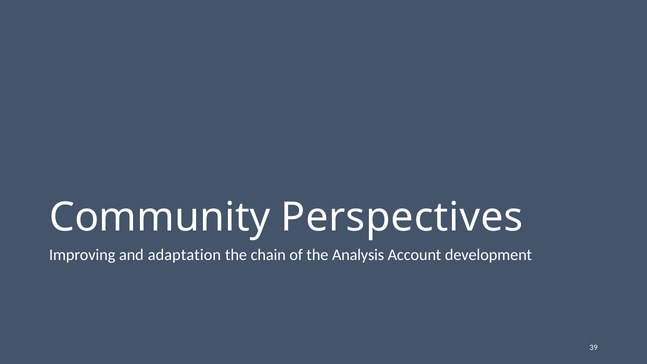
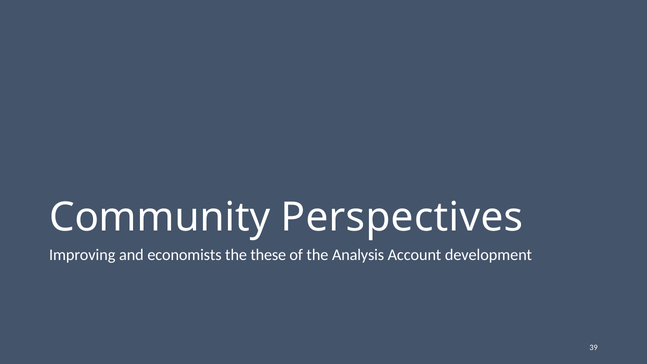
adaptation: adaptation -> economists
chain: chain -> these
